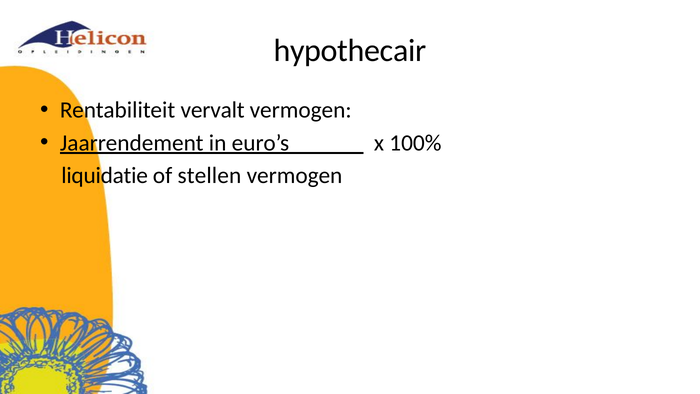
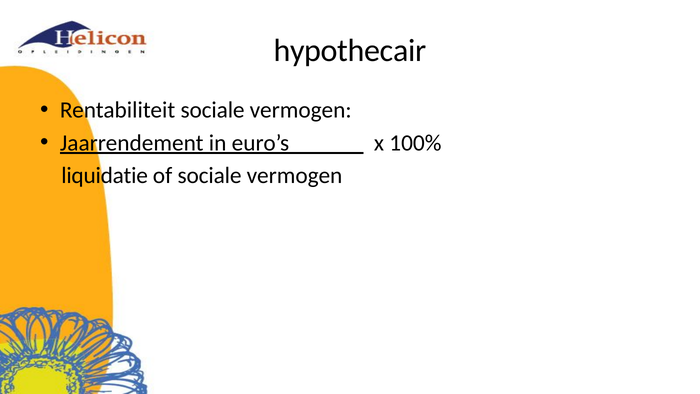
Rentabiliteit vervalt: vervalt -> sociale
of stellen: stellen -> sociale
